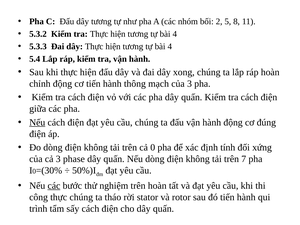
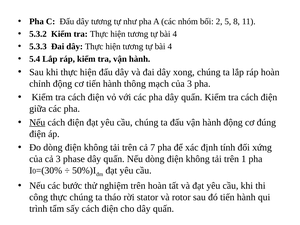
cả 0: 0 -> 7
7: 7 -> 1
các at (54, 186) underline: present -> none
